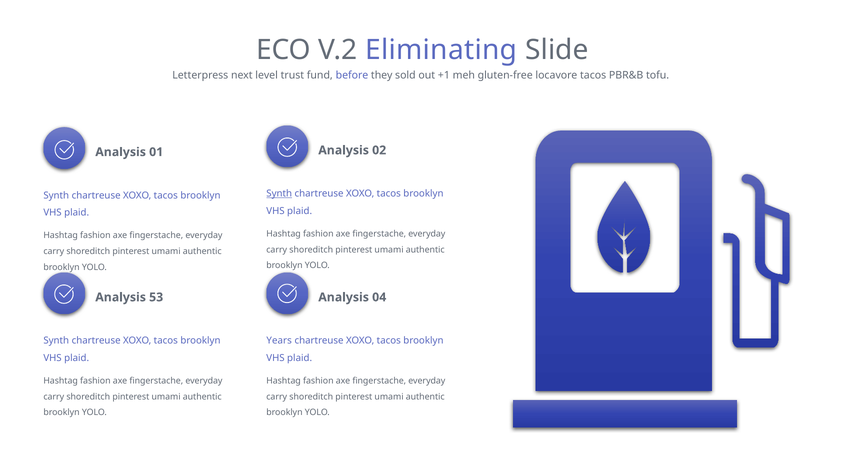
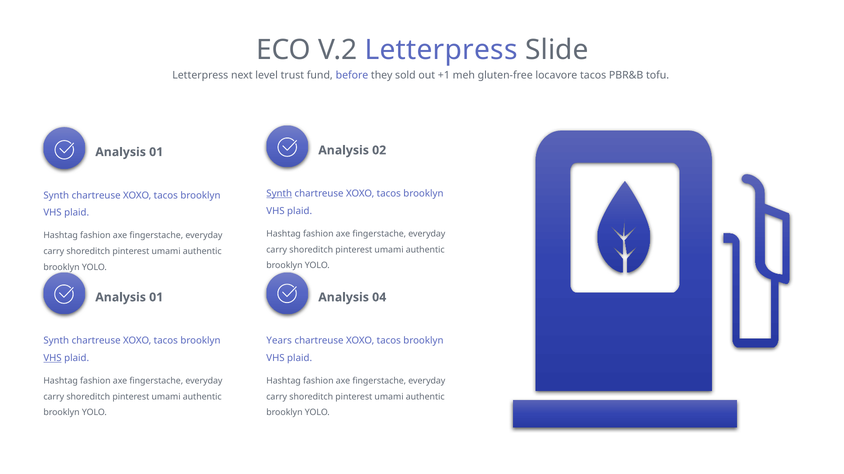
V.2 Eliminating: Eliminating -> Letterpress
53 at (156, 298): 53 -> 01
VHS at (53, 358) underline: none -> present
